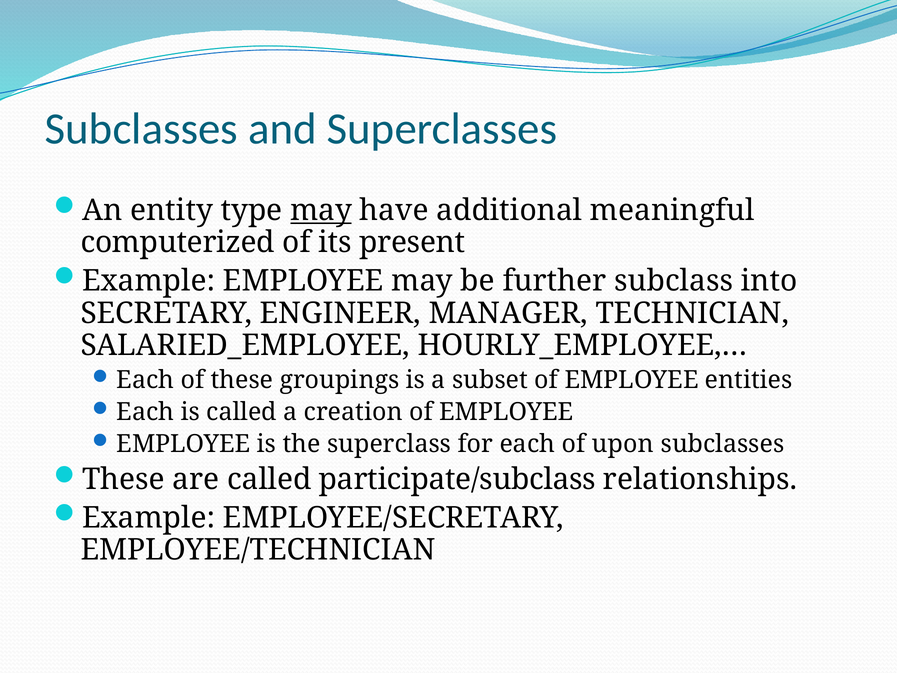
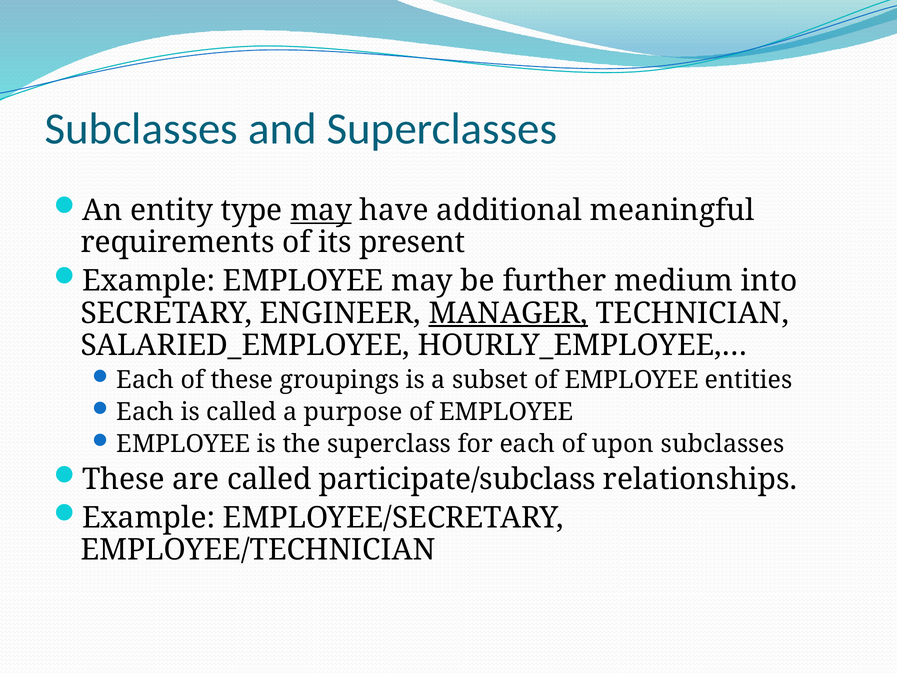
computerized: computerized -> requirements
subclass: subclass -> medium
MANAGER underline: none -> present
creation: creation -> purpose
